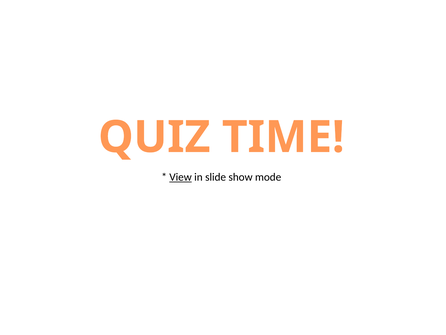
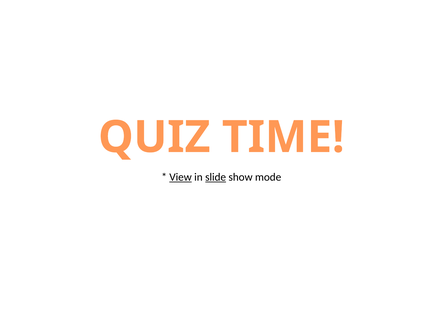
slide underline: none -> present
